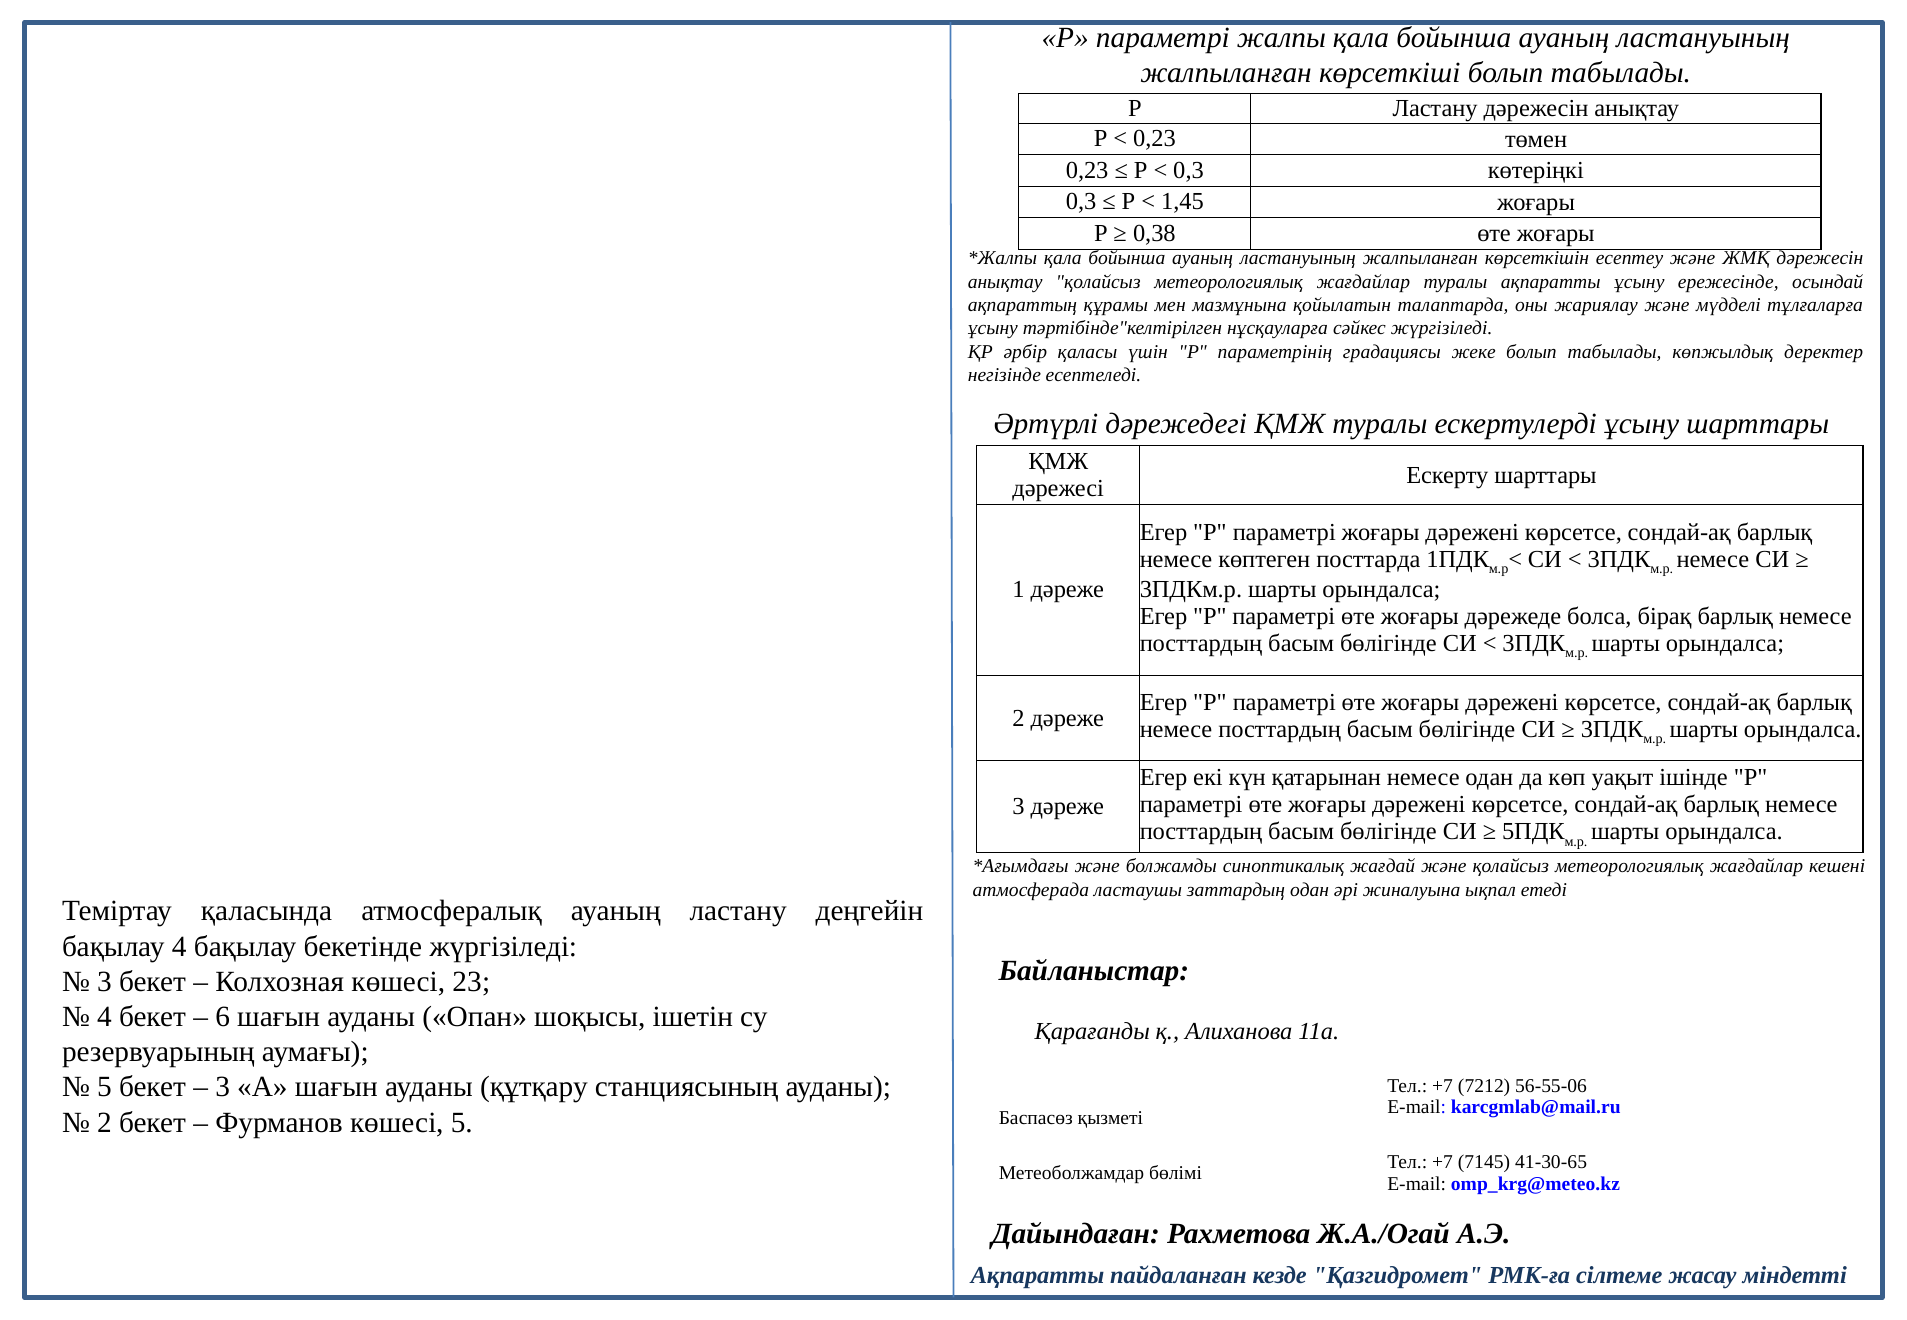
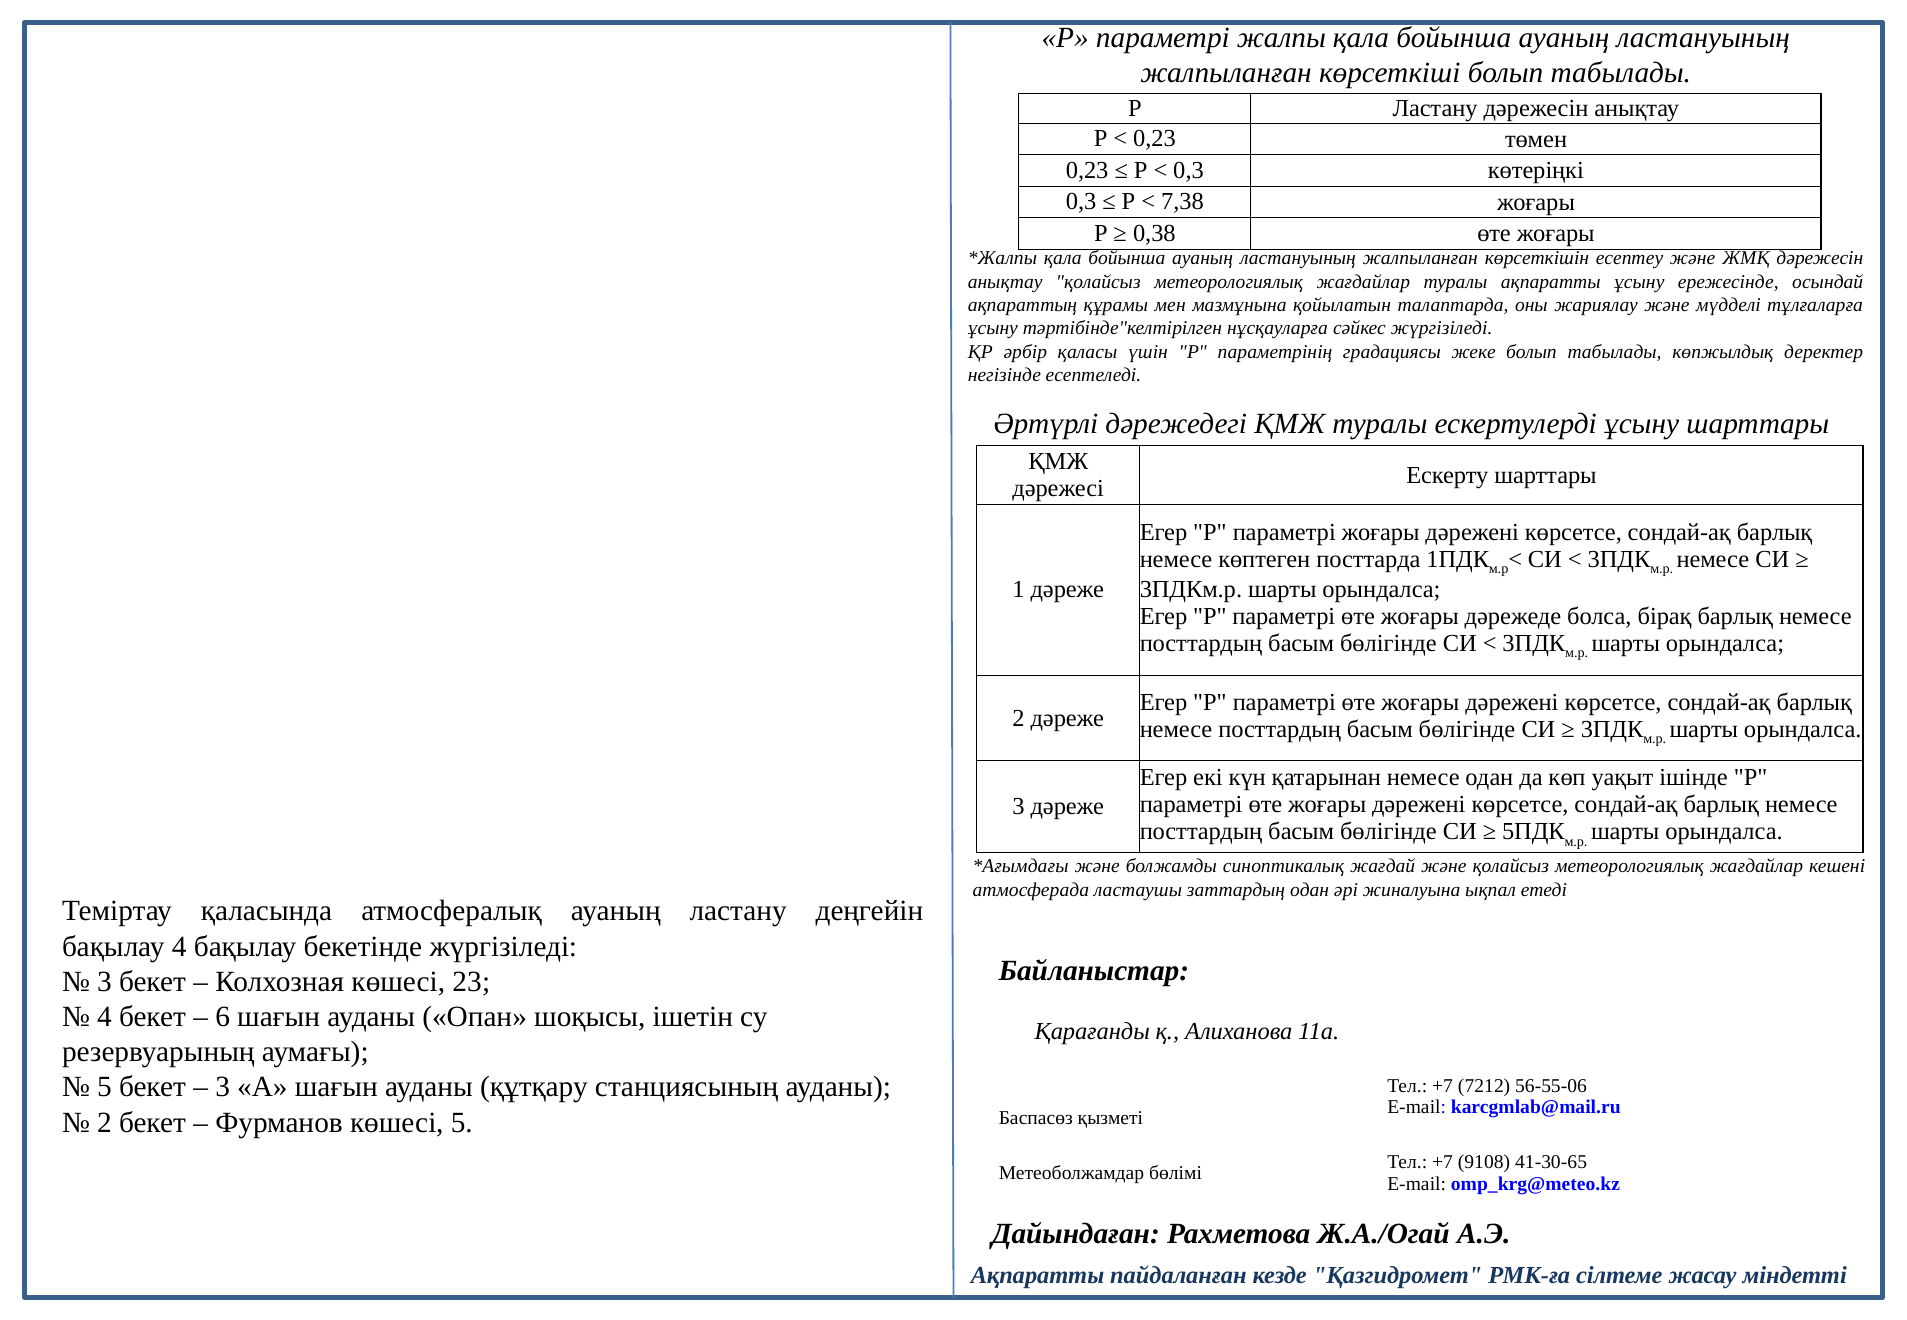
1,45: 1,45 -> 7,38
7145: 7145 -> 9108
